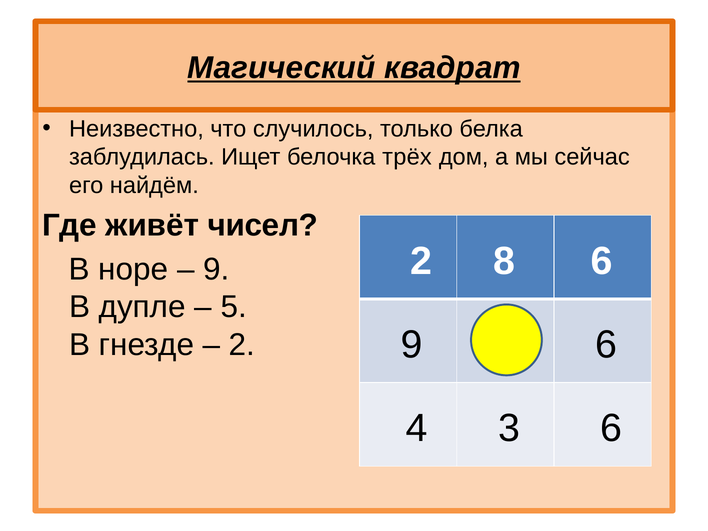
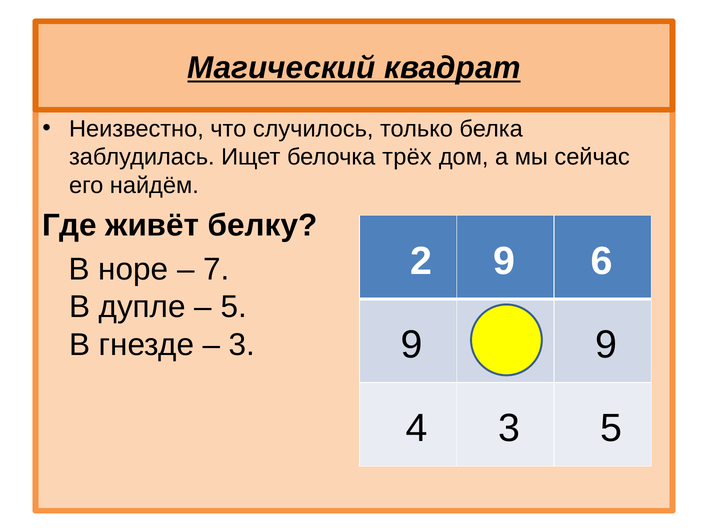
чисел: чисел -> белку
2 8: 8 -> 9
9 at (216, 269): 9 -> 7
6 at (606, 345): 6 -> 9
2 at (242, 345): 2 -> 3
3 6: 6 -> 5
